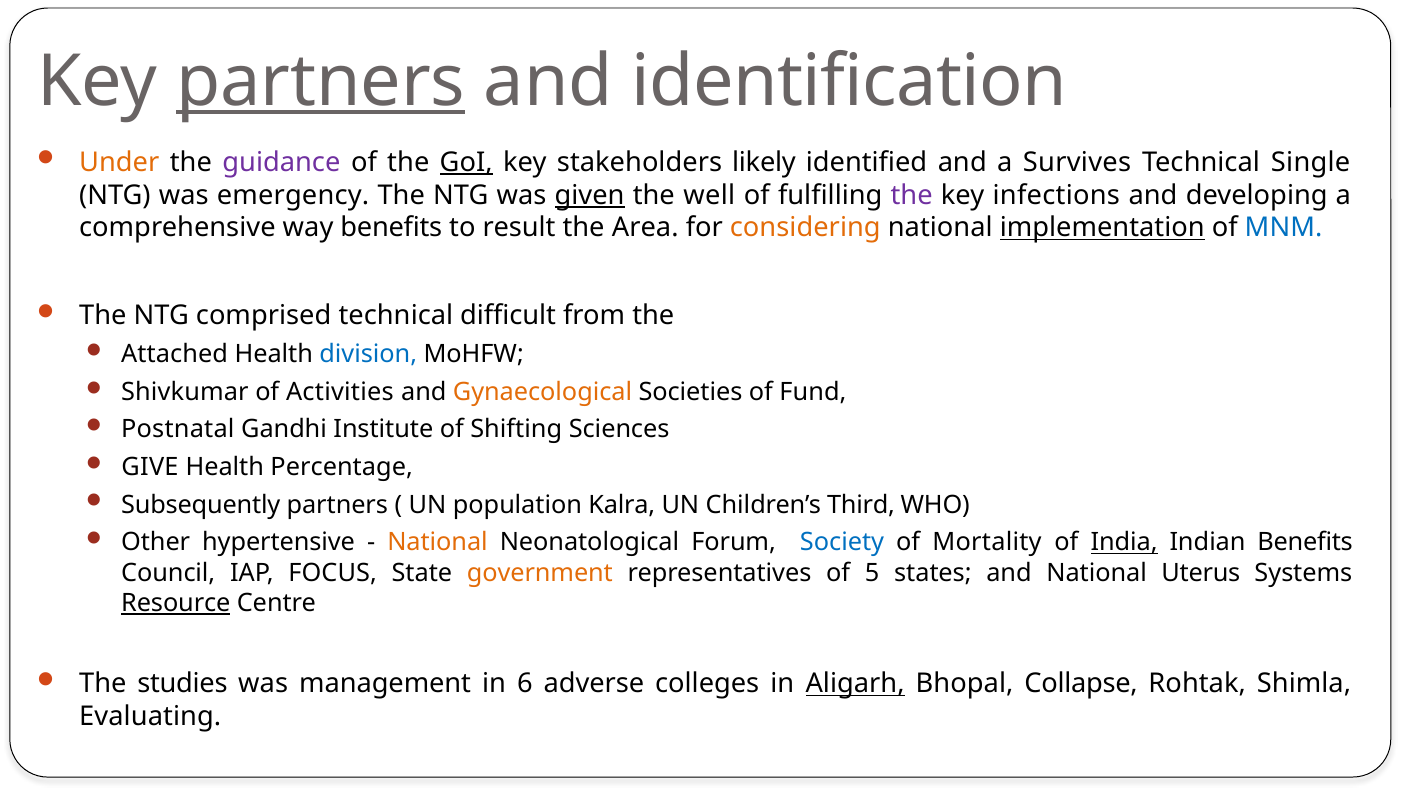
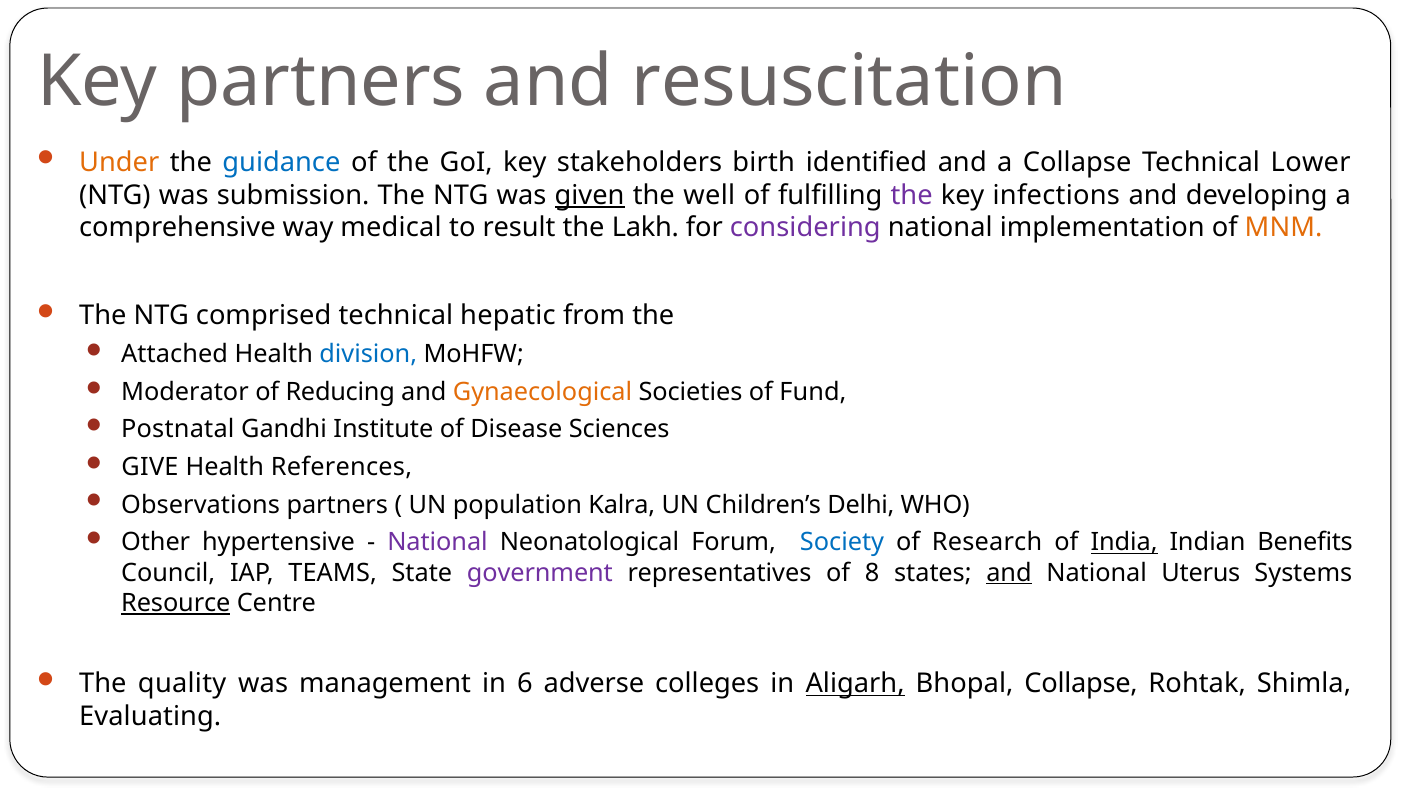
partners at (321, 81) underline: present -> none
identification: identification -> resuscitation
guidance colour: purple -> blue
GoI underline: present -> none
likely: likely -> birth
a Survives: Survives -> Collapse
Single: Single -> Lower
emergency: emergency -> submission
way benefits: benefits -> medical
Area: Area -> Lakh
considering colour: orange -> purple
implementation underline: present -> none
MNM colour: blue -> orange
difficult: difficult -> hepatic
Shivkumar: Shivkumar -> Moderator
Activities: Activities -> Reducing
Shifting: Shifting -> Disease
Percentage: Percentage -> References
Subsequently: Subsequently -> Observations
Third: Third -> Delhi
National at (438, 543) colour: orange -> purple
Mortality: Mortality -> Research
FOCUS: FOCUS -> TEAMS
government colour: orange -> purple
5: 5 -> 8
and at (1009, 573) underline: none -> present
studies: studies -> quality
